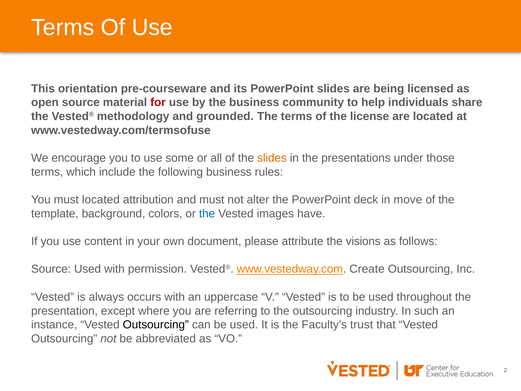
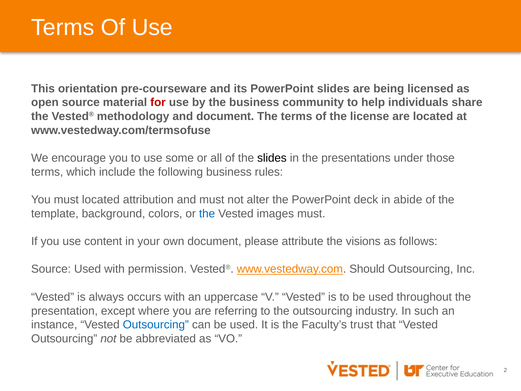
and grounded: grounded -> document
slides at (272, 158) colour: orange -> black
move: move -> abide
images have: have -> must
Create: Create -> Should
Outsourcing at (156, 325) colour: black -> blue
